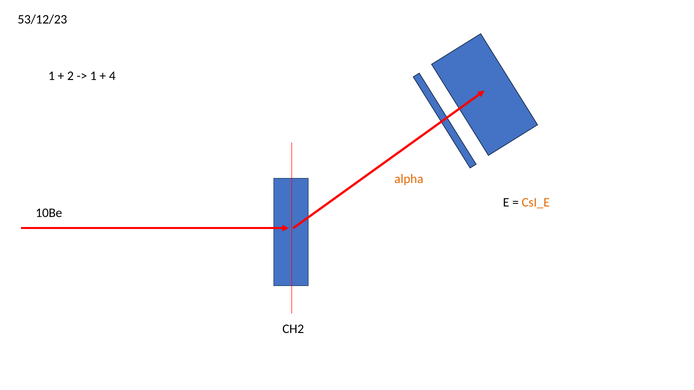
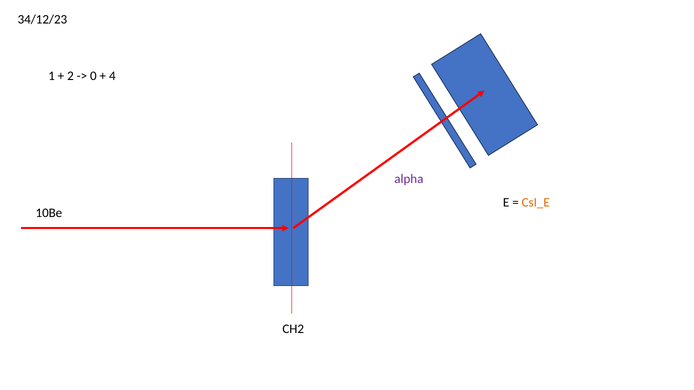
53/12/23: 53/12/23 -> 34/12/23
1 at (93, 76): 1 -> 0
alpha colour: orange -> purple
